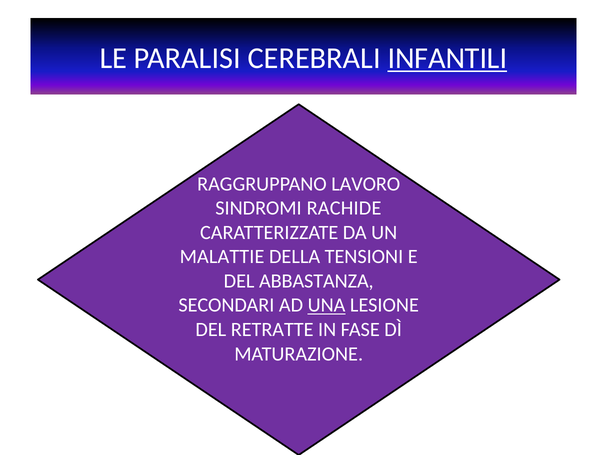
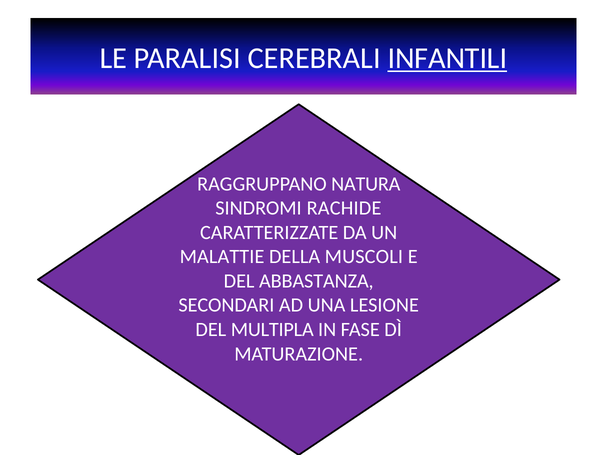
LAVORO: LAVORO -> NATURA
TENSIONI: TENSIONI -> MUSCOLI
UNA underline: present -> none
RETRATTE: RETRATTE -> MULTIPLA
